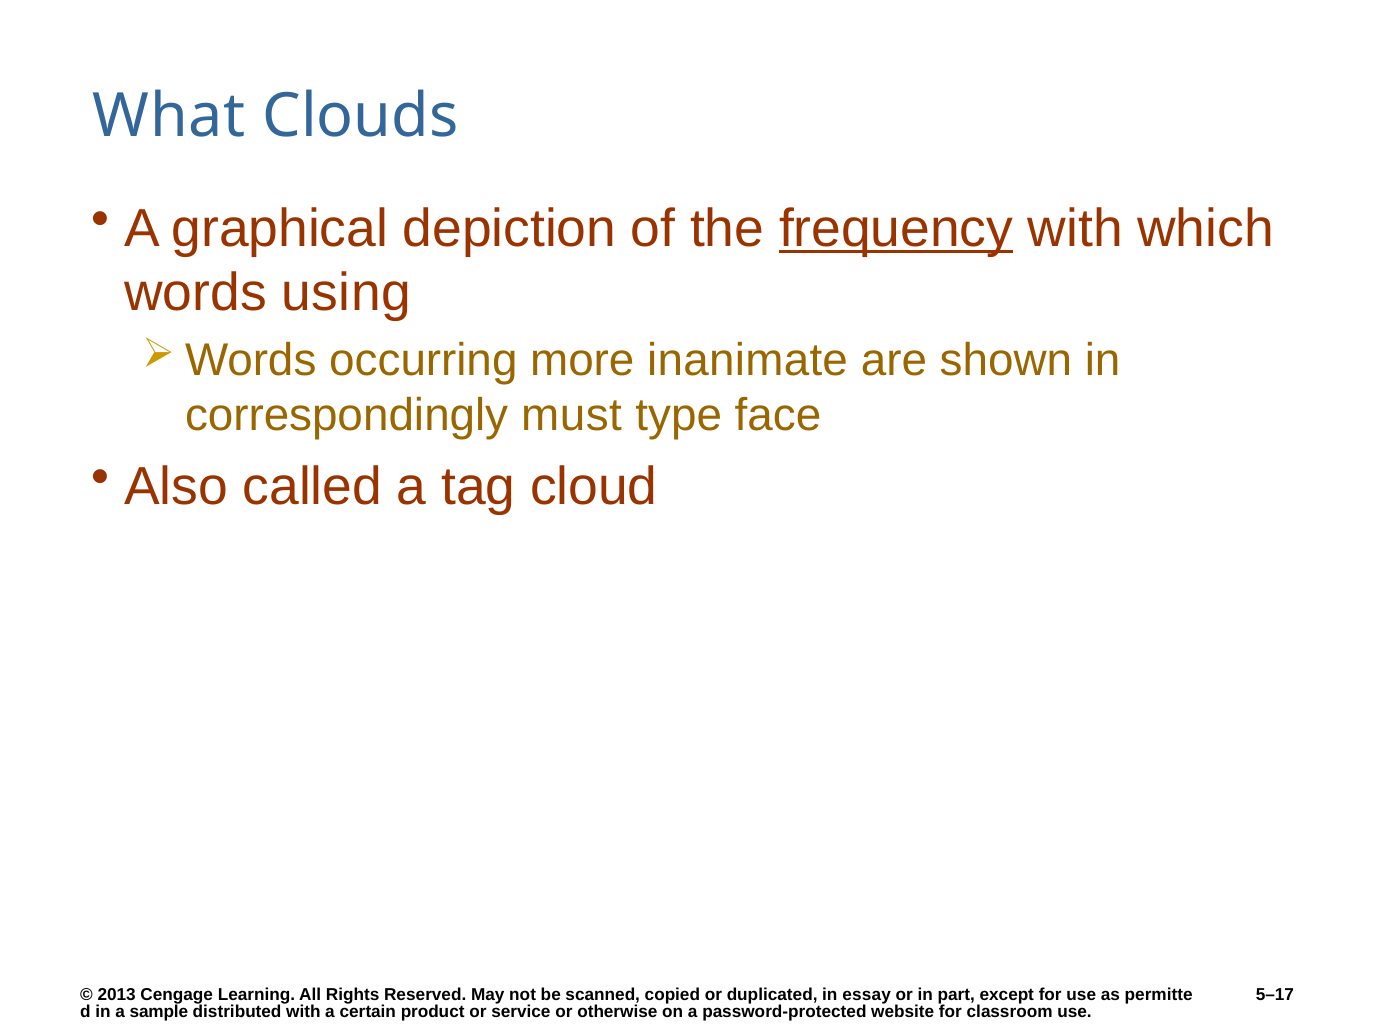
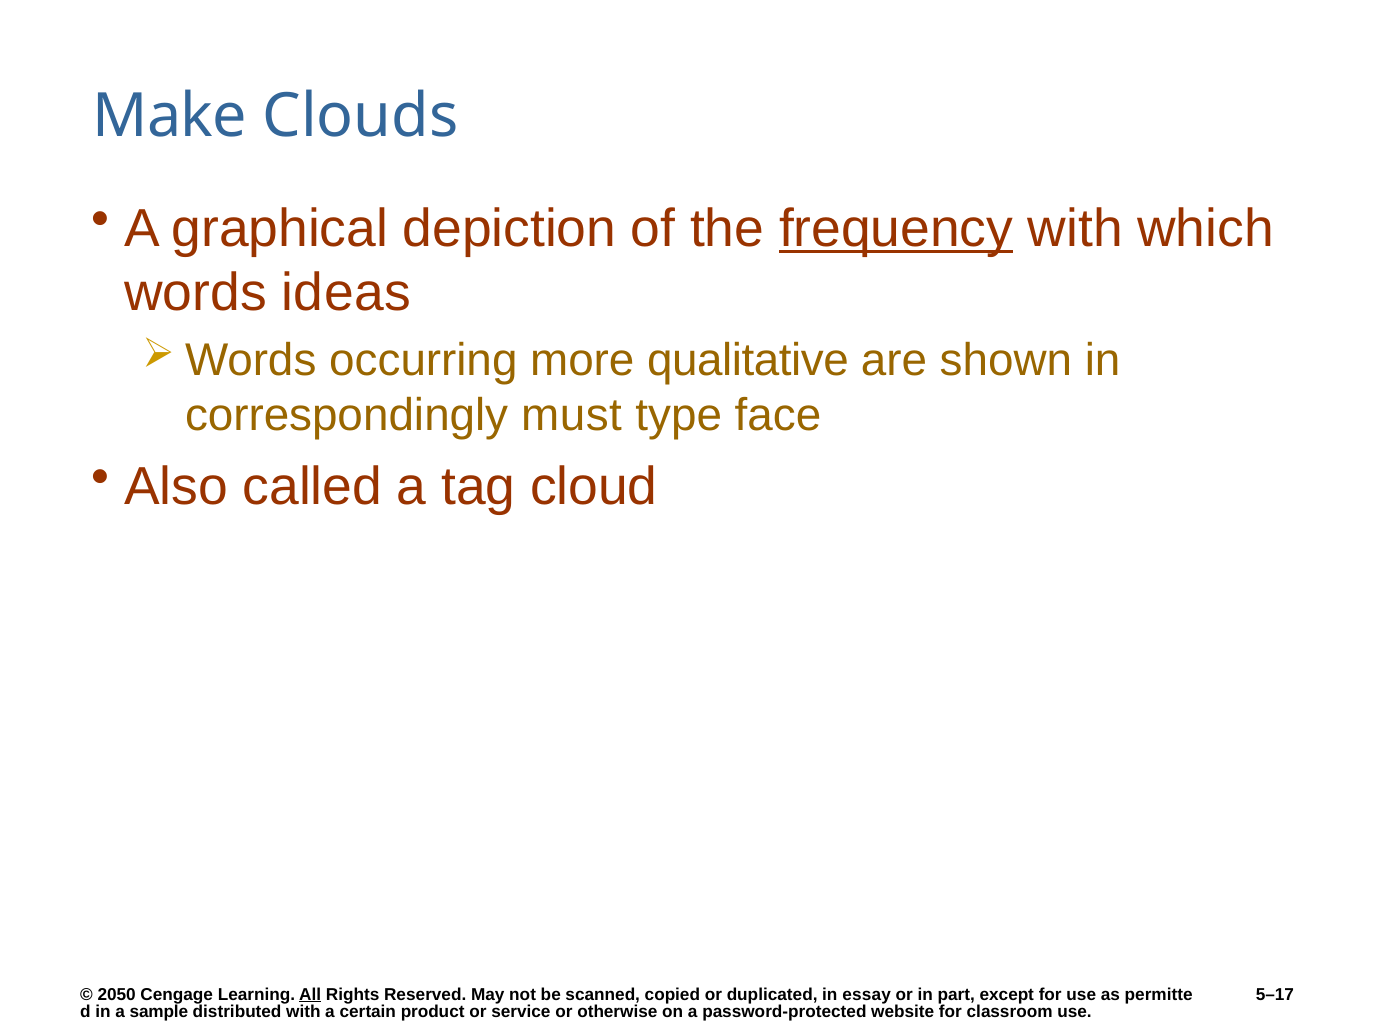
What: What -> Make
using: using -> ideas
inanimate: inanimate -> qualitative
2013: 2013 -> 2050
All underline: none -> present
